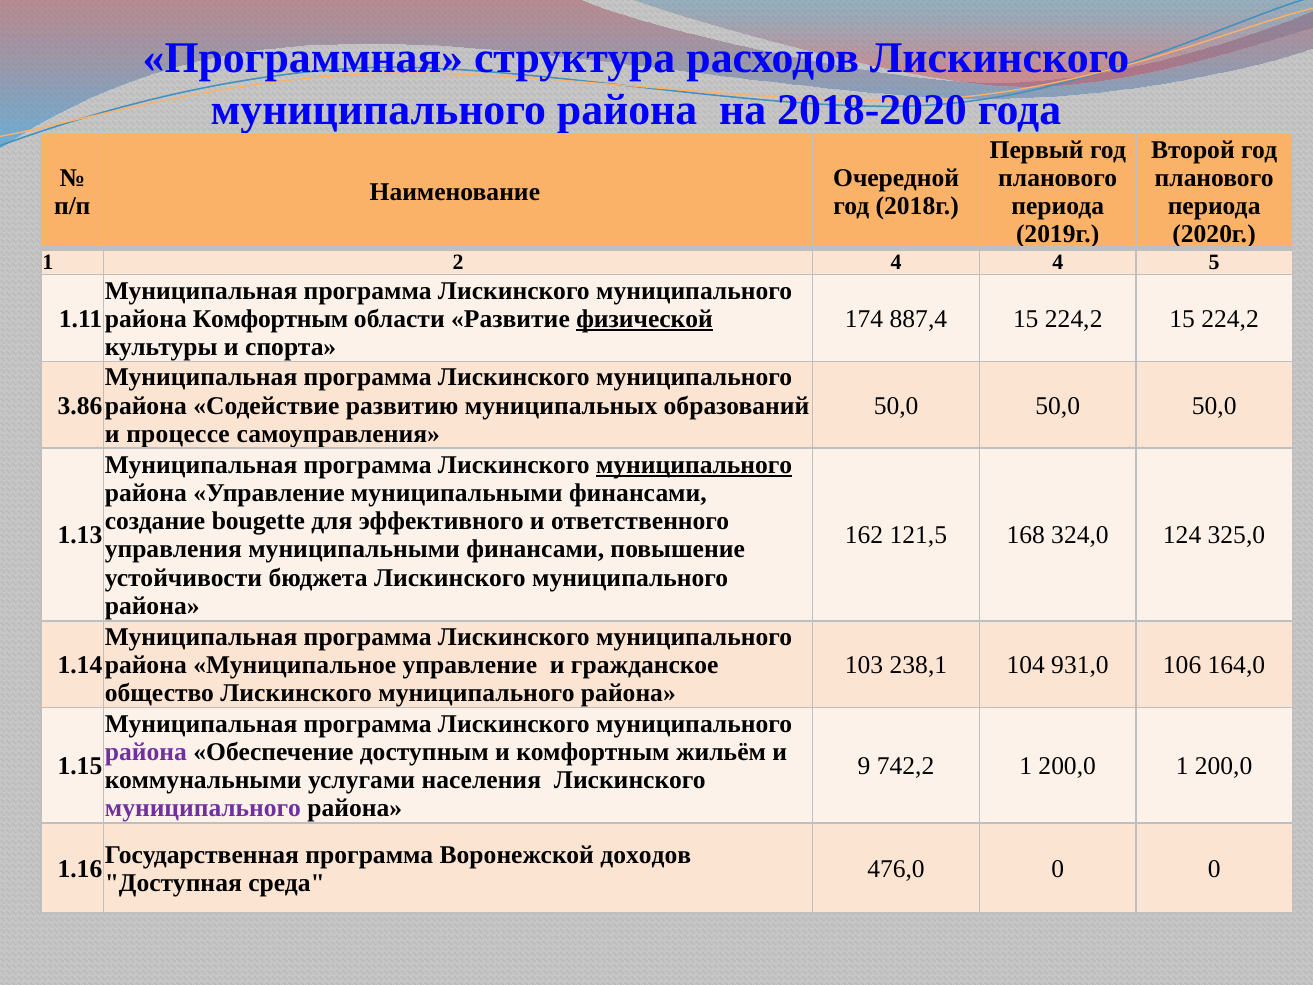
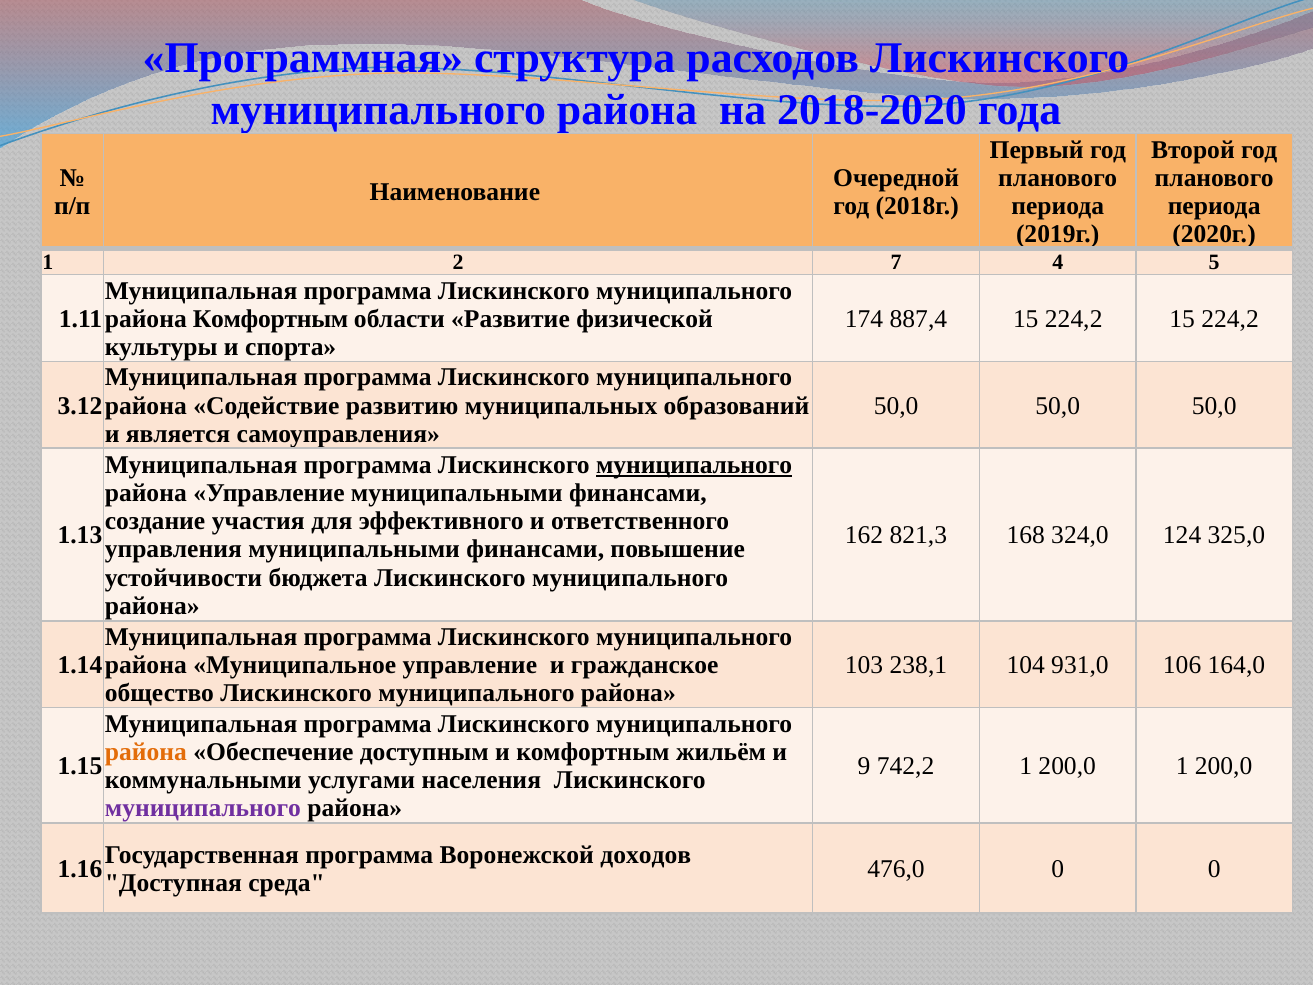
2 4: 4 -> 7
физической underline: present -> none
3.86: 3.86 -> 3.12
процессе: процессе -> является
bougette: bougette -> участия
121,5: 121,5 -> 821,3
района at (146, 752) colour: purple -> orange
